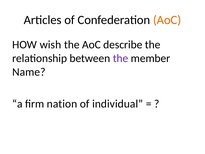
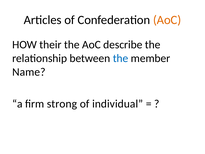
wish: wish -> their
the at (121, 58) colour: purple -> blue
nation: nation -> strong
